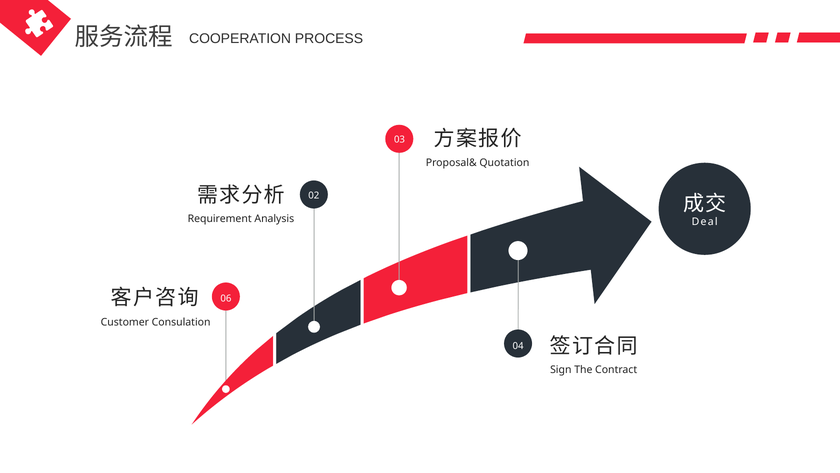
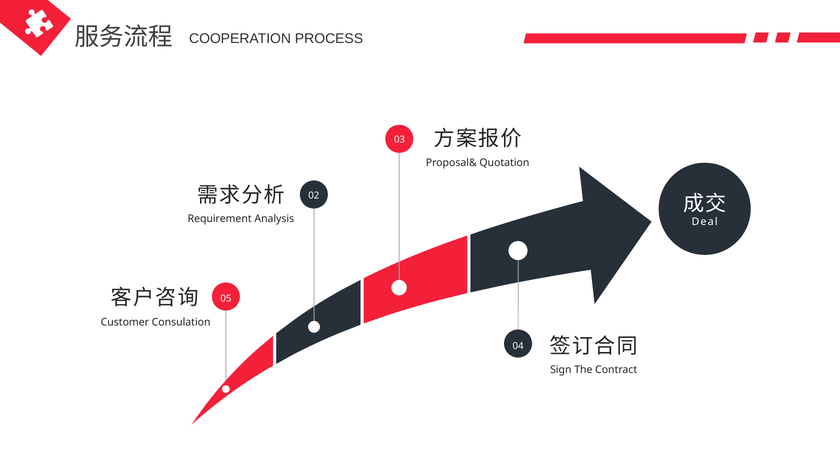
06: 06 -> 05
